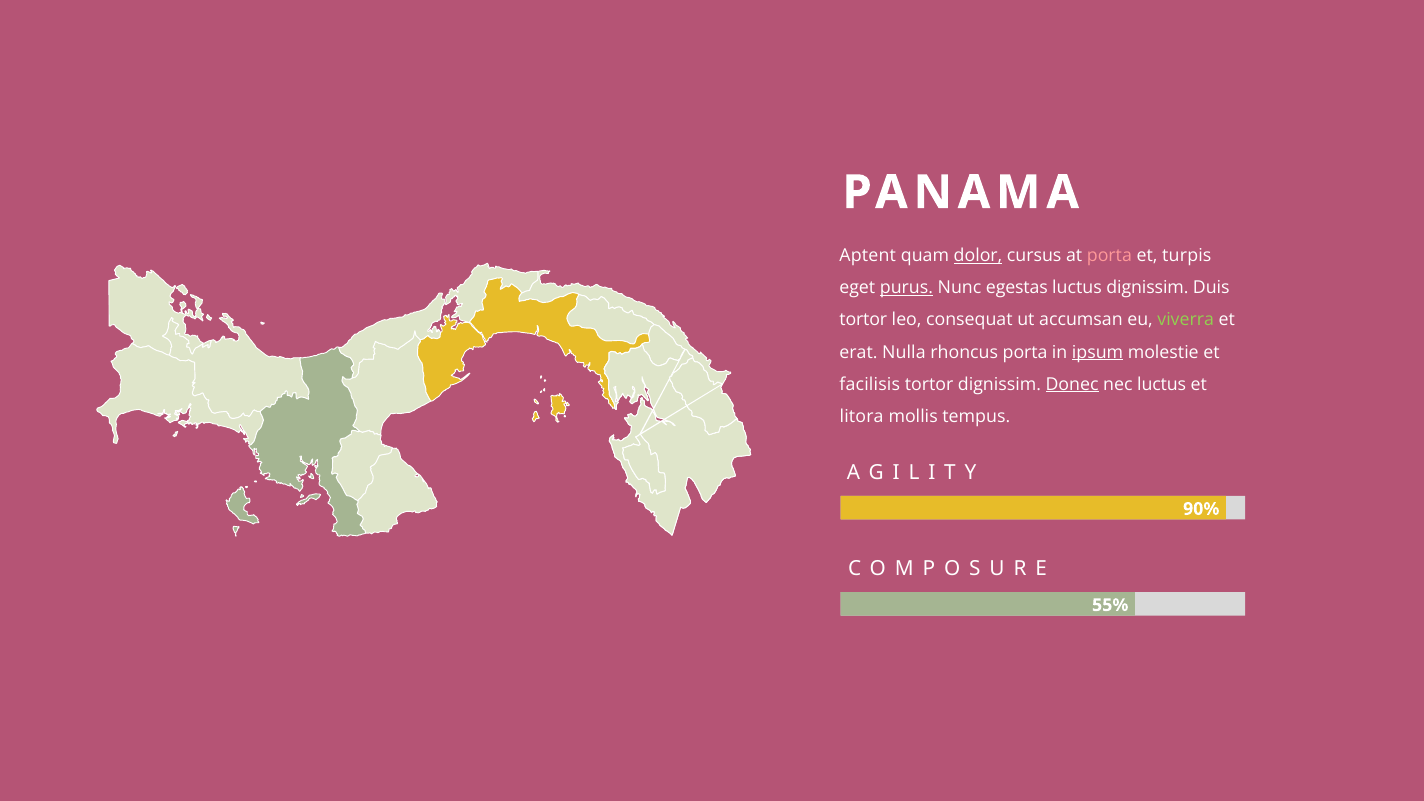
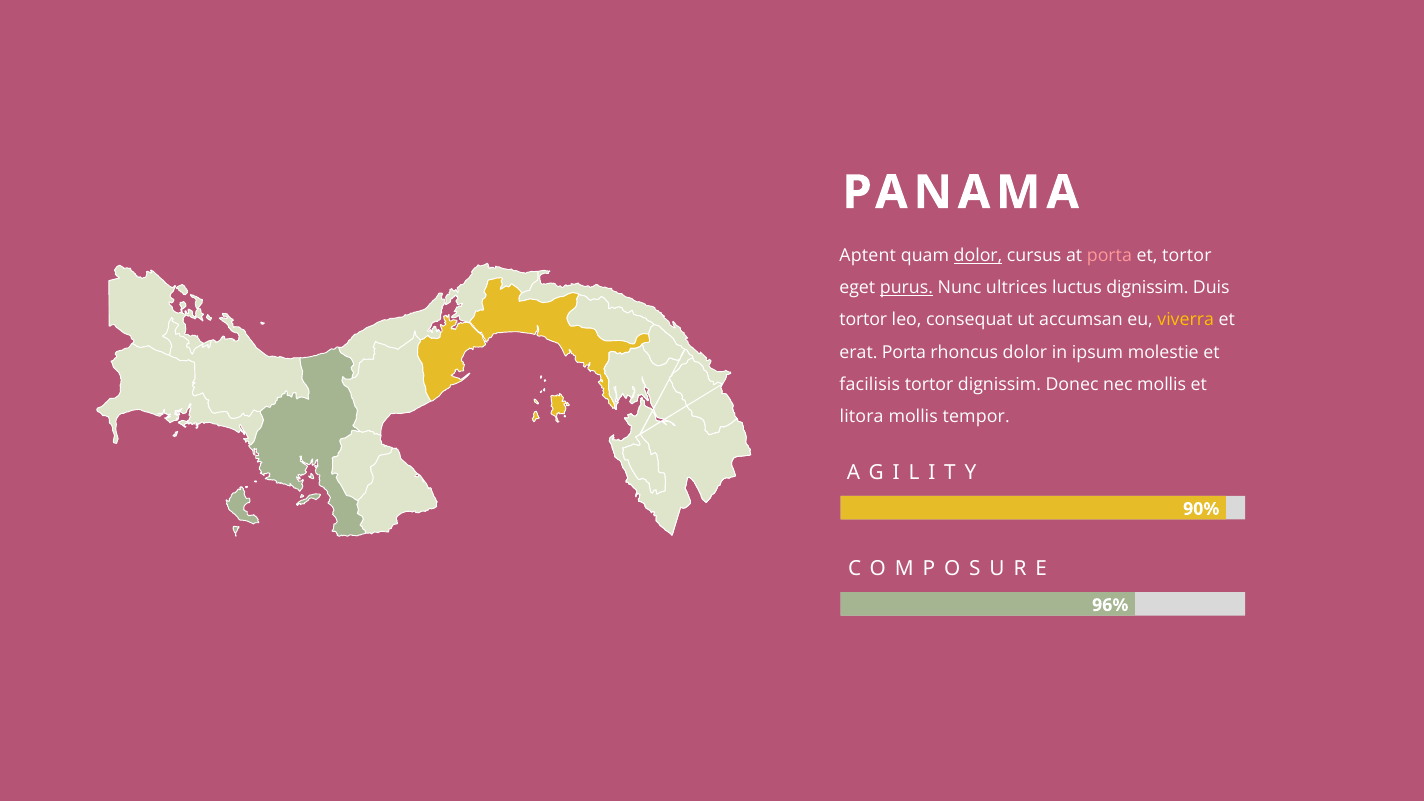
et turpis: turpis -> tortor
egestas: egestas -> ultrices
viverra colour: light green -> yellow
erat Nulla: Nulla -> Porta
rhoncus porta: porta -> dolor
ipsum underline: present -> none
Donec underline: present -> none
nec luctus: luctus -> mollis
tempus: tempus -> tempor
55%: 55% -> 96%
